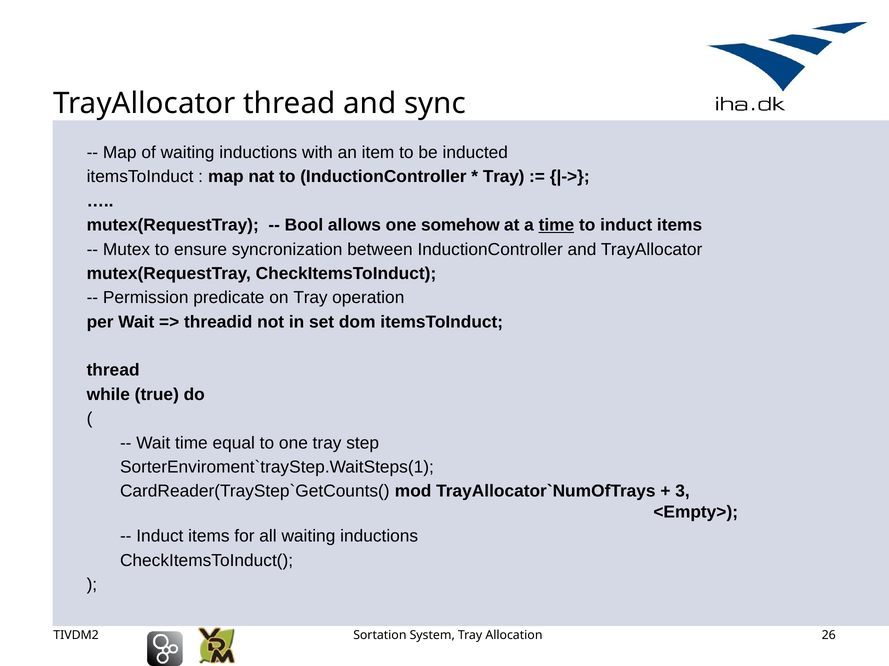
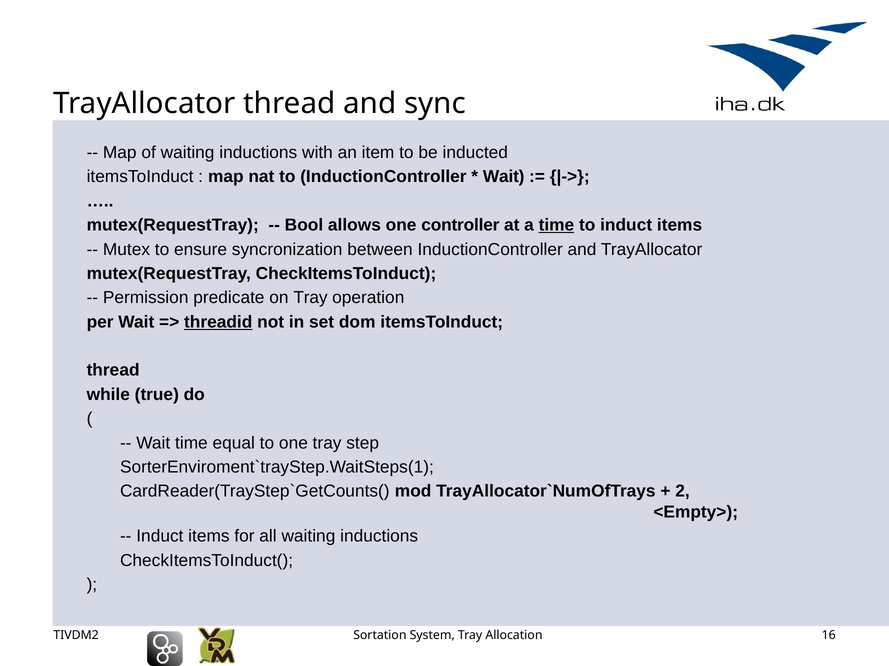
Tray at (504, 177): Tray -> Wait
somehow: somehow -> controller
threadid underline: none -> present
3: 3 -> 2
26: 26 -> 16
